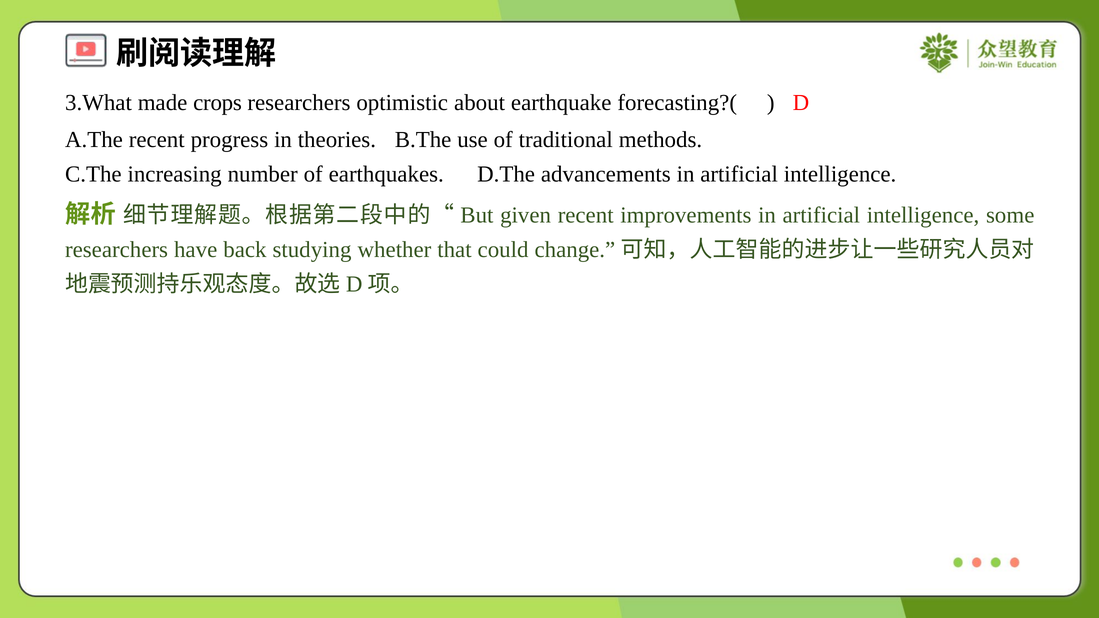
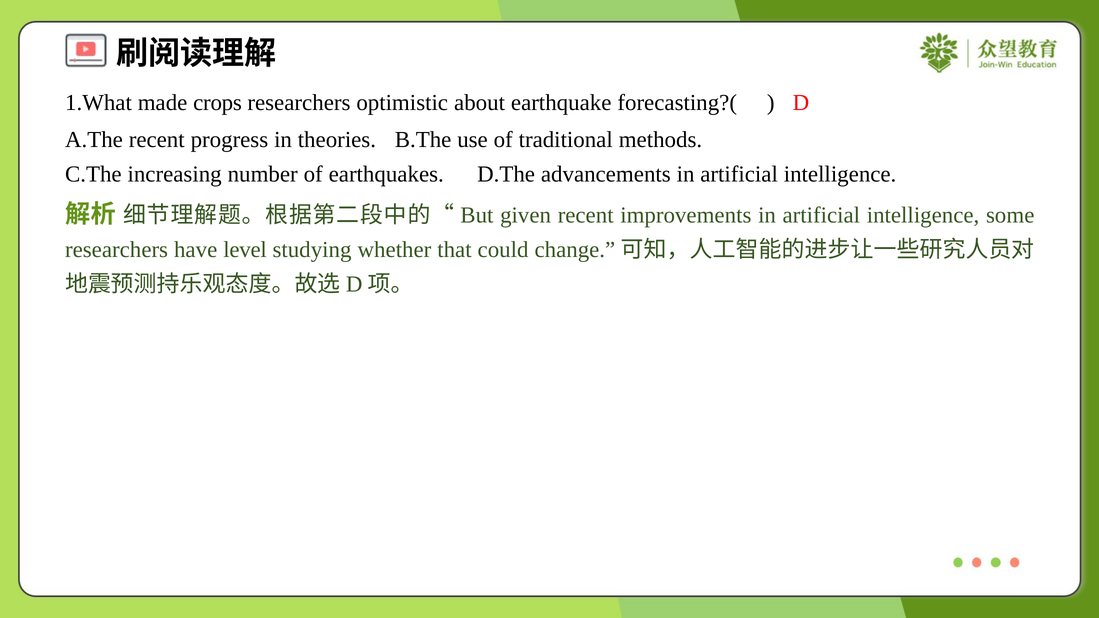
3.What: 3.What -> 1.What
back: back -> level
